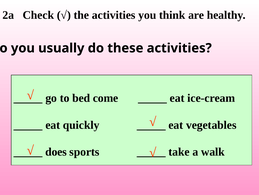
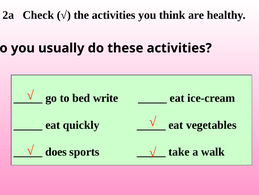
come: come -> write
